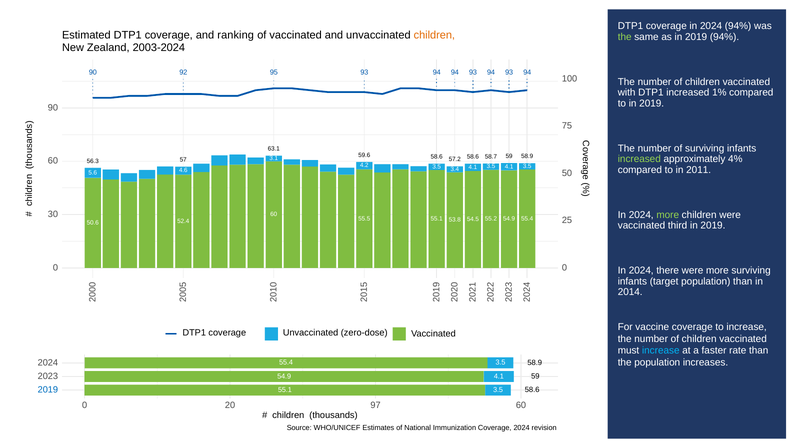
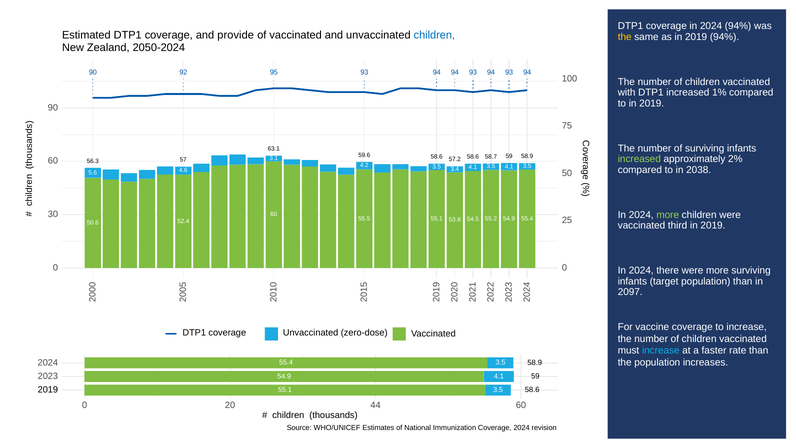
ranking: ranking -> provide
children at (434, 35) colour: orange -> blue
the at (625, 37) colour: light green -> yellow
2003-2024: 2003-2024 -> 2050-2024
4%: 4% -> 2%
2011: 2011 -> 2038
2014: 2014 -> 2097
2019 at (48, 390) colour: blue -> black
97: 97 -> 44
